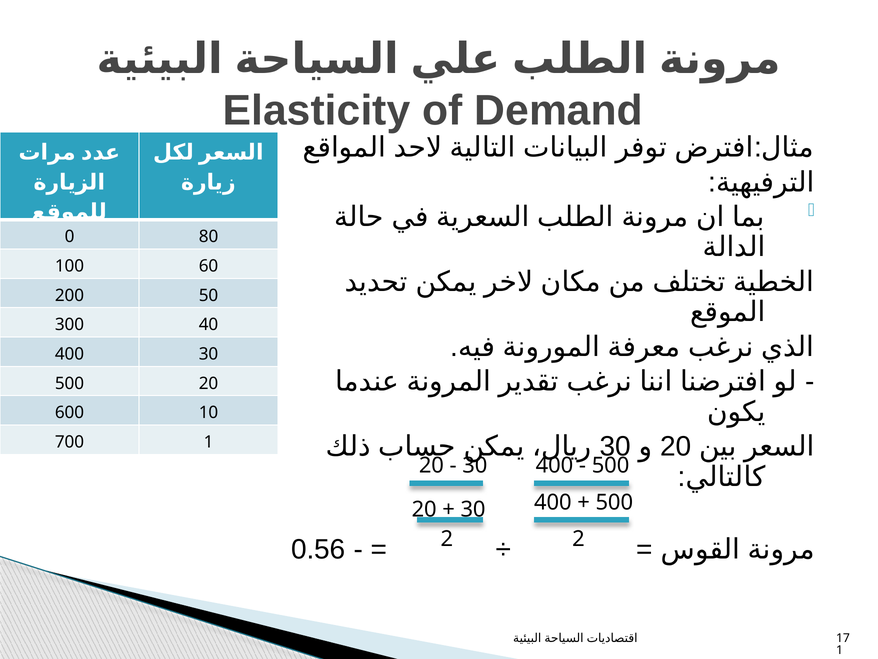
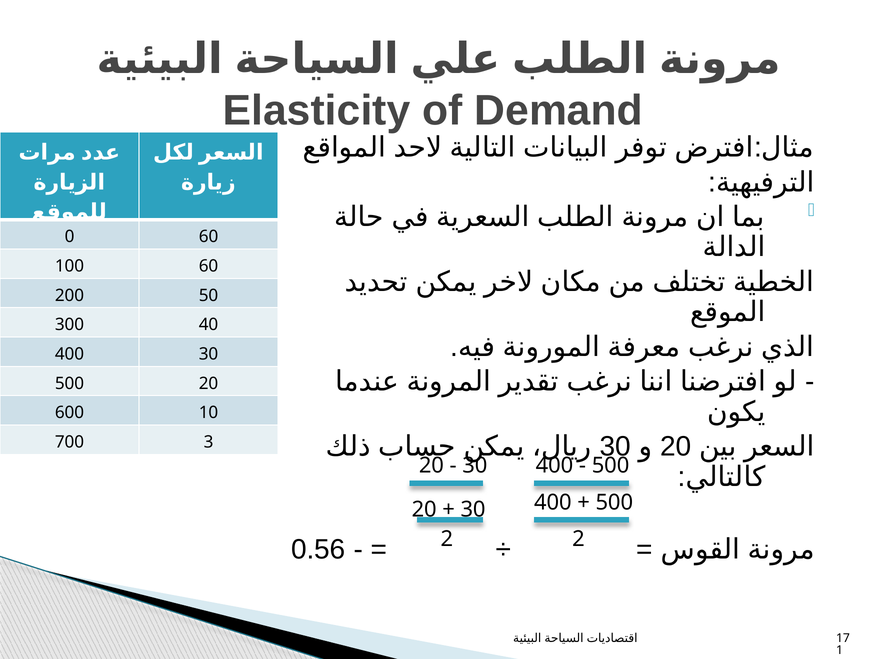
0 80: 80 -> 60
700 1: 1 -> 3
